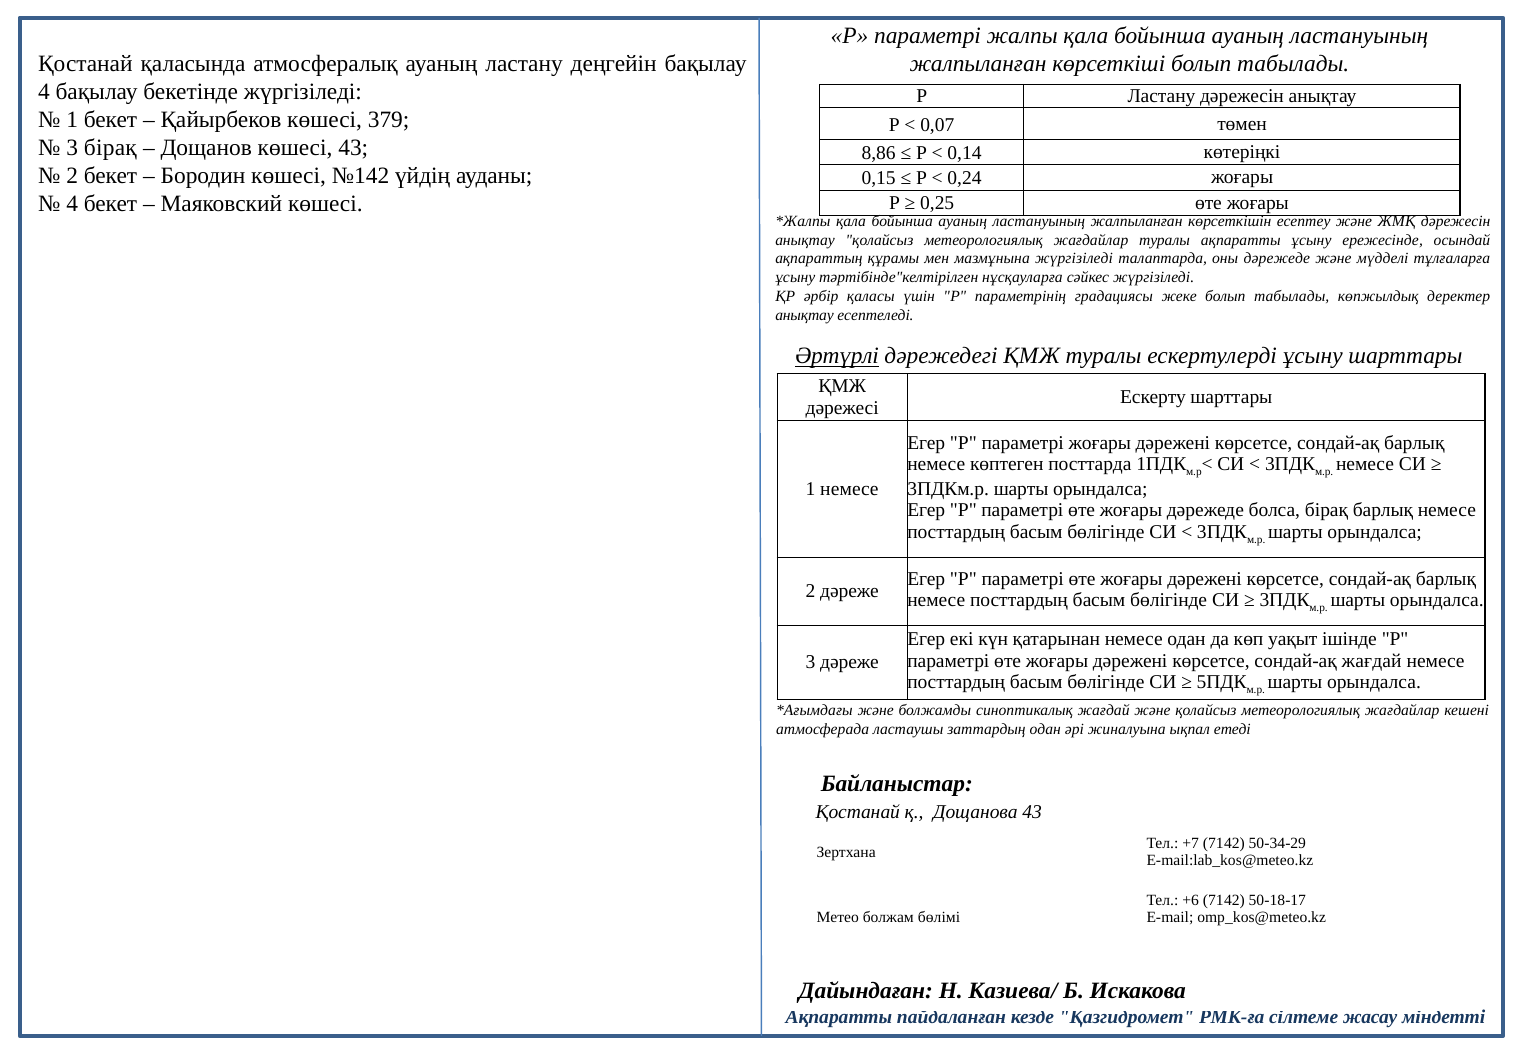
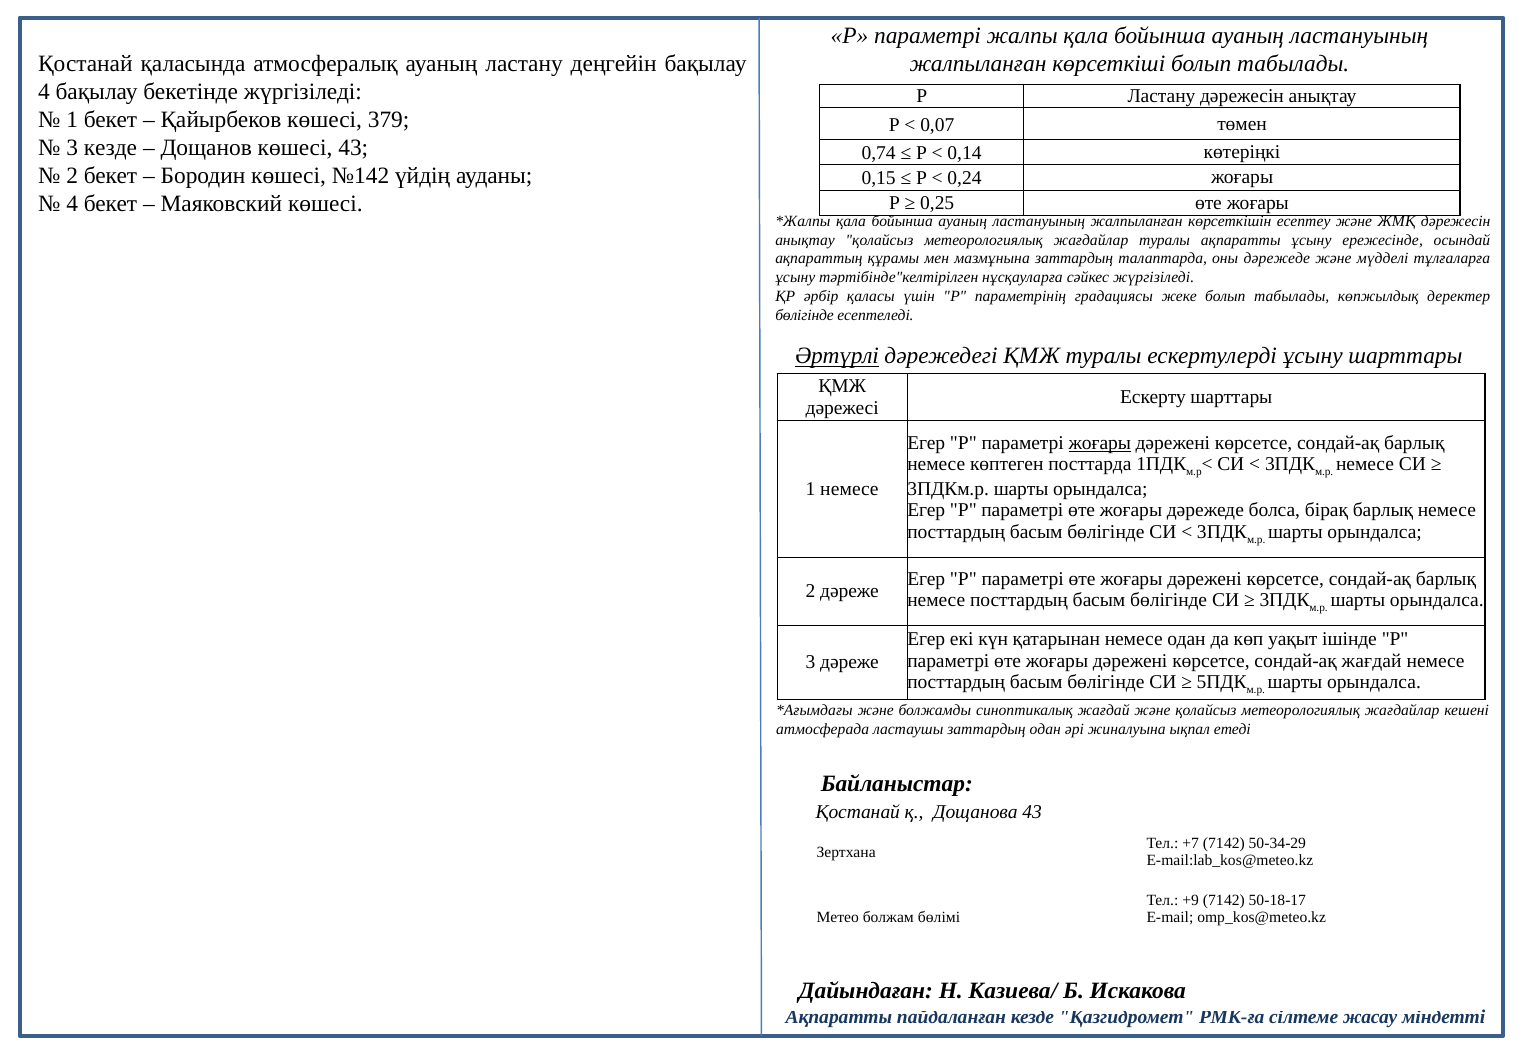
3 бірақ: бірақ -> кезде
8,86: 8,86 -> 0,74
мазмұнына жүргізіледі: жүргізіледі -> заттардың
анықтау at (804, 315): анықтау -> бөлігінде
жоғары at (1100, 443) underline: none -> present
+6: +6 -> +9
